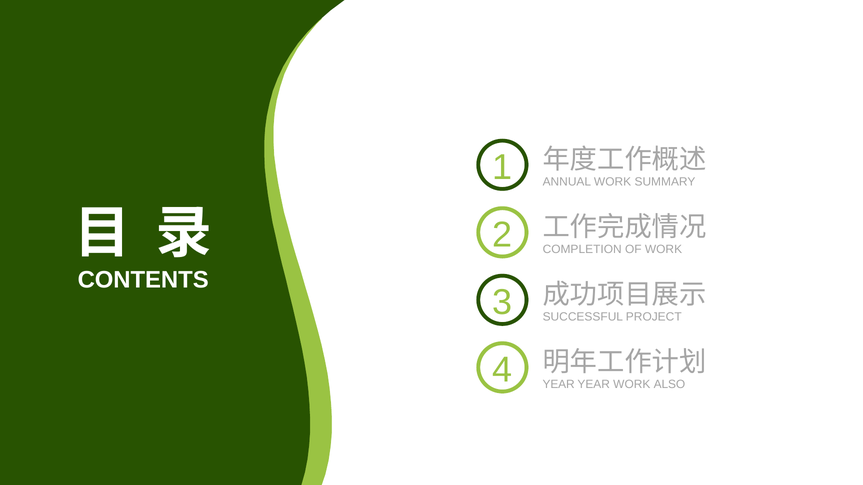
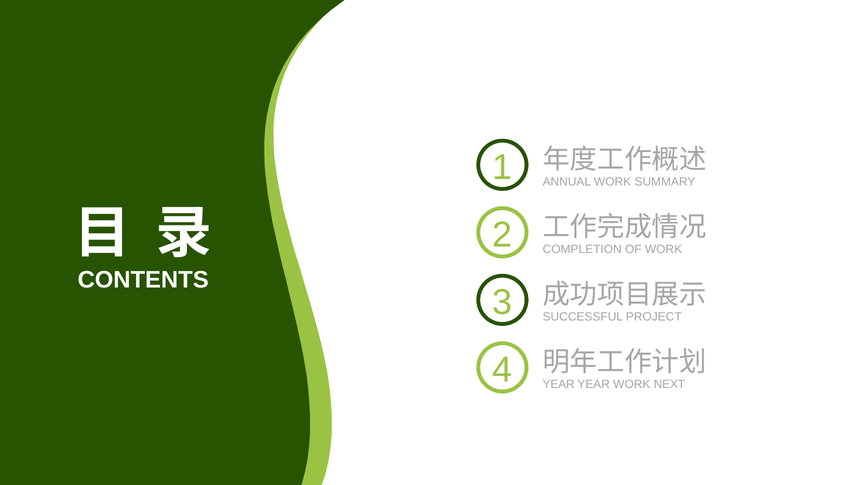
ALSO: ALSO -> NEXT
